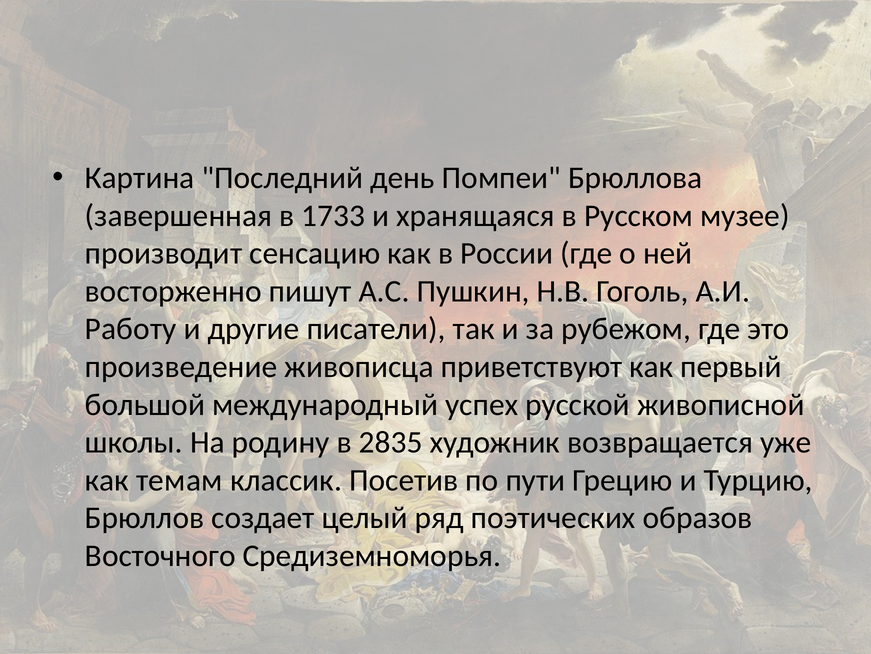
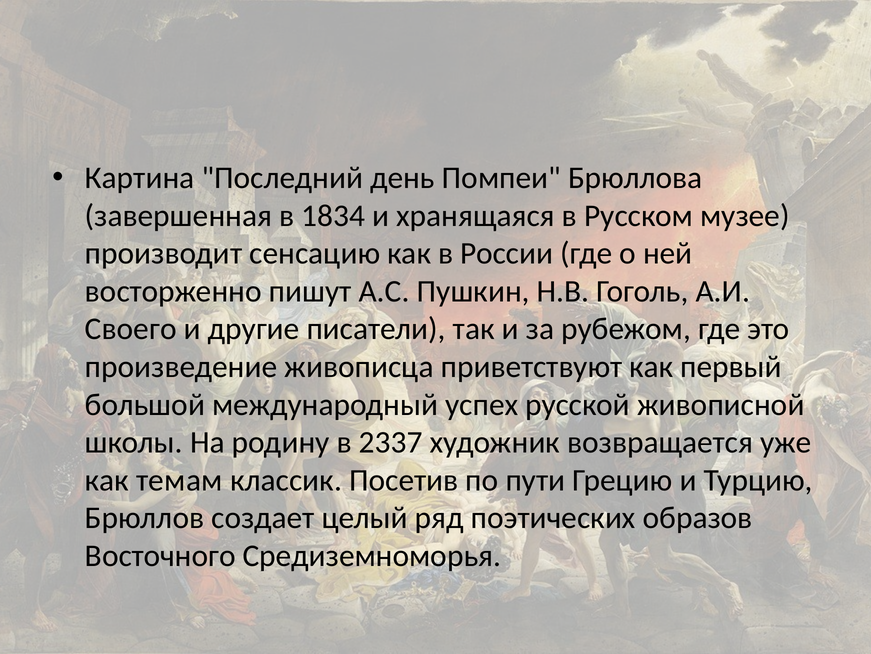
1733: 1733 -> 1834
Работу: Работу -> Своего
2835: 2835 -> 2337
